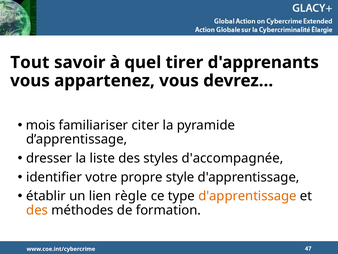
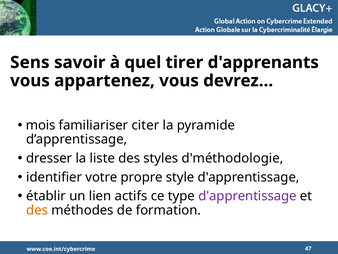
Tout: Tout -> Sens
d'accompagnée: d'accompagnée -> d'méthodologie
règle: règle -> actifs
d'apprentissage at (247, 196) colour: orange -> purple
